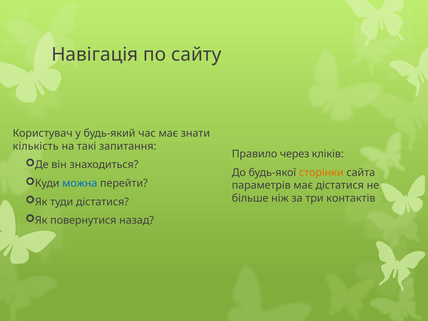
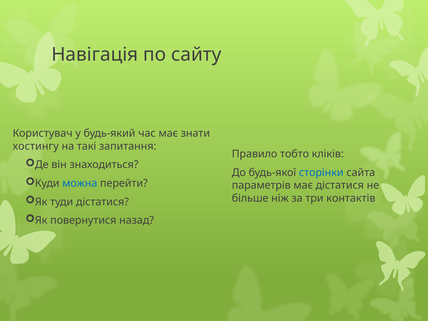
кількість: кількість -> хостингу
через: через -> тобто
сторінки colour: orange -> blue
